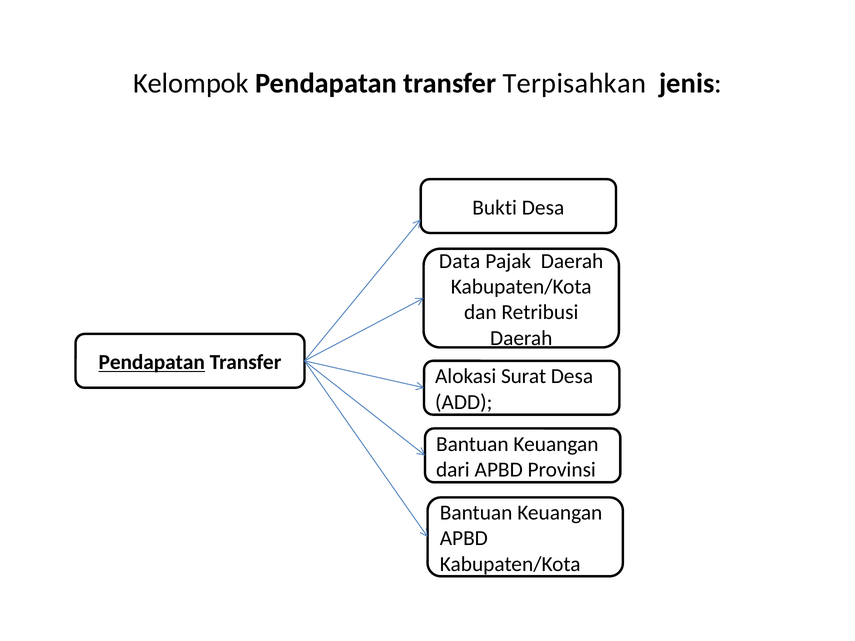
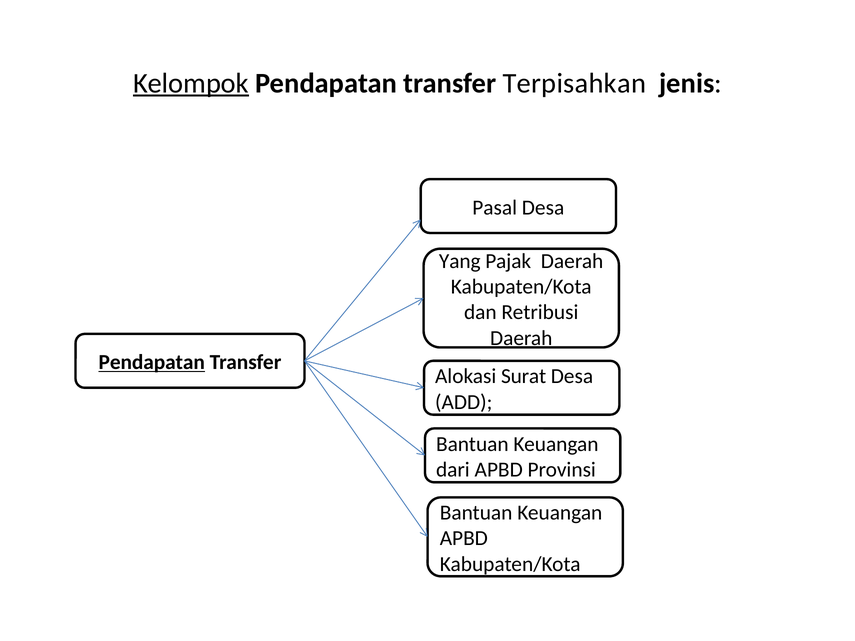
Kelompok underline: none -> present
Bukti: Bukti -> Pasal
Data: Data -> Yang
